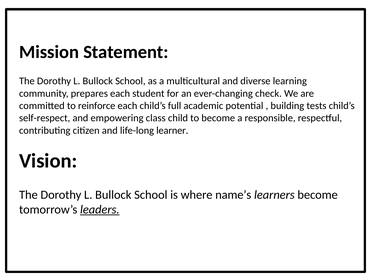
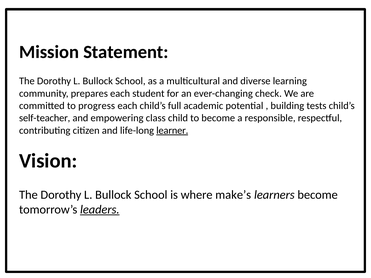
reinforce: reinforce -> progress
self-respect: self-respect -> self-teacher
learner underline: none -> present
name’s: name’s -> make’s
